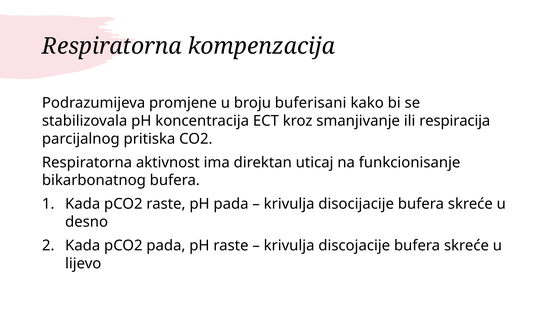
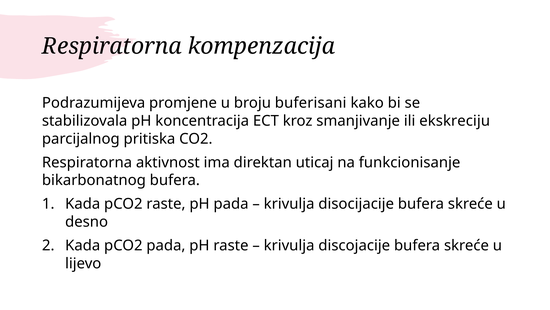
respiracija: respiracija -> ekskreciju
